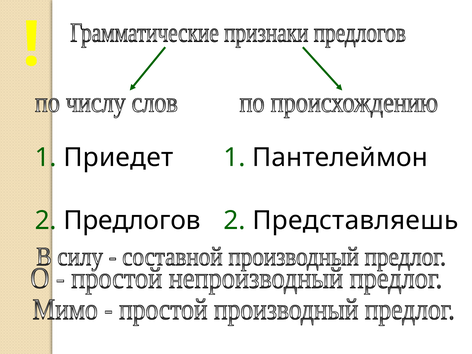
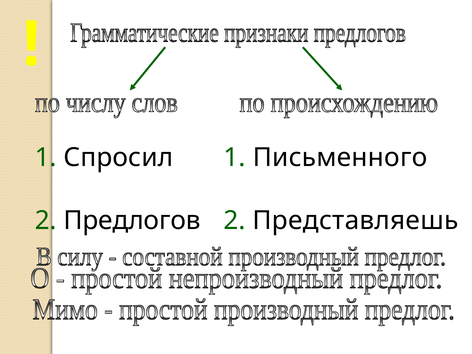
Приедет: Приедет -> Спросил
Пантелеймон: Пантелеймон -> Письменного
